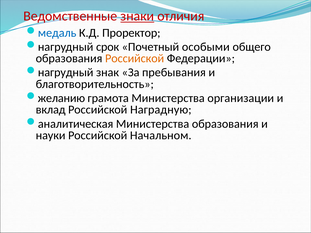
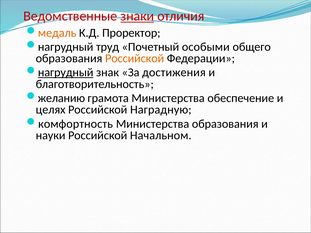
медаль colour: blue -> orange
срок: срок -> труд
нагрудный at (66, 73) underline: none -> present
пребывания: пребывания -> достижения
организации: организации -> обеспечение
вклад: вклад -> целях
аналитическая: аналитическая -> комфортность
